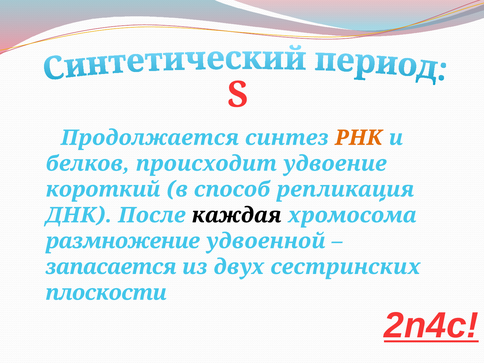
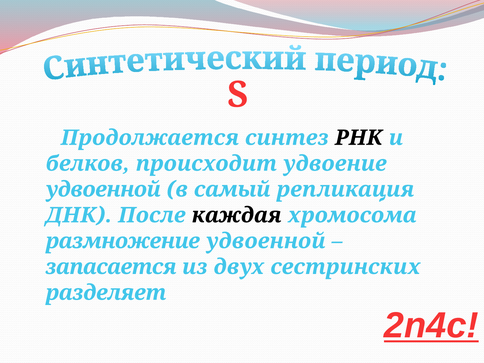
РНК colour: orange -> black
короткий at (103, 189): короткий -> удвоенной
способ: способ -> самый
плоскости: плоскости -> разделяет
